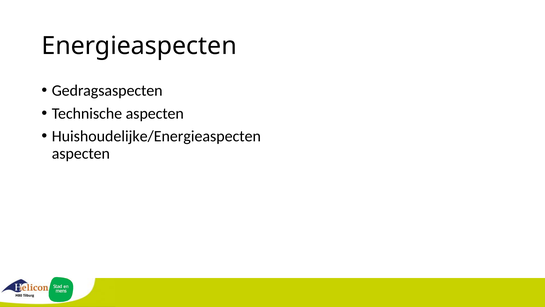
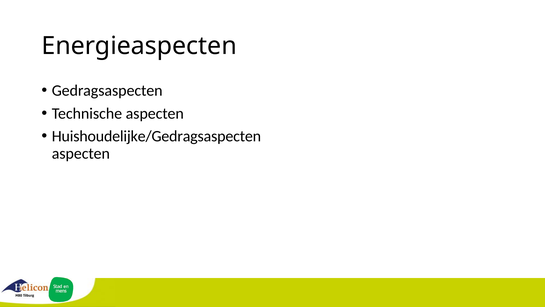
Huishoudelijke/Energieaspecten: Huishoudelijke/Energieaspecten -> Huishoudelijke/Gedragsaspecten
